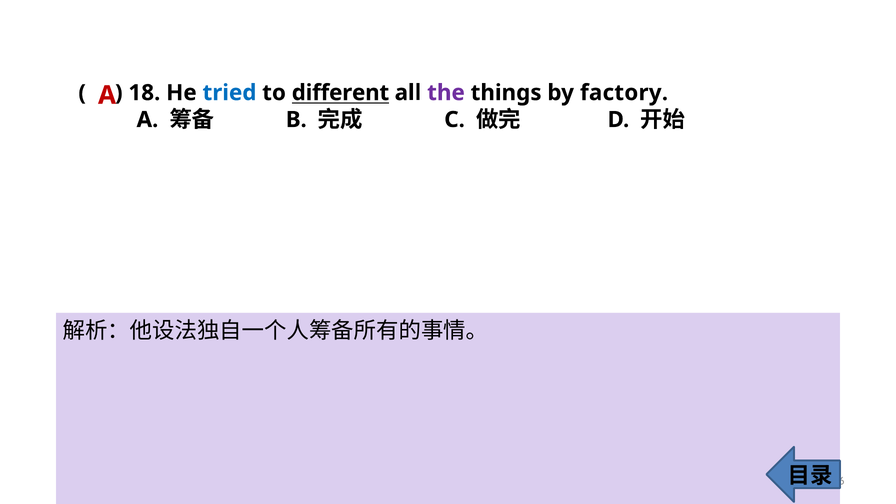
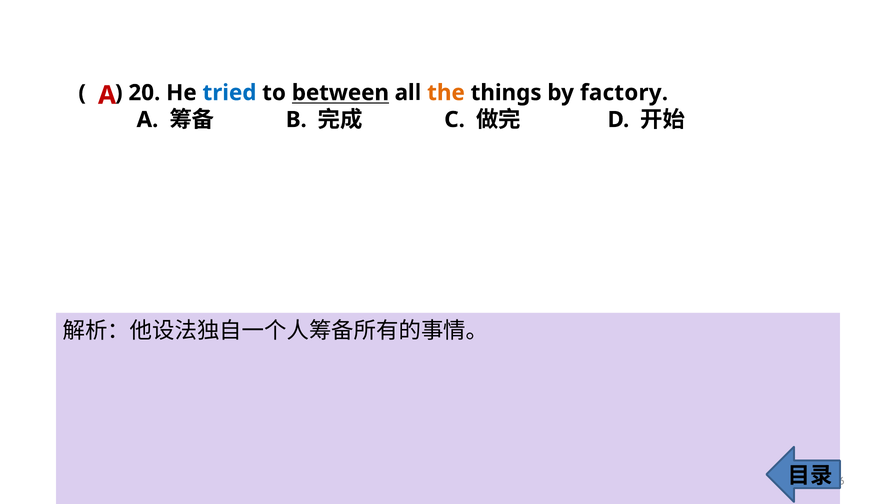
18: 18 -> 20
different: different -> between
the colour: purple -> orange
